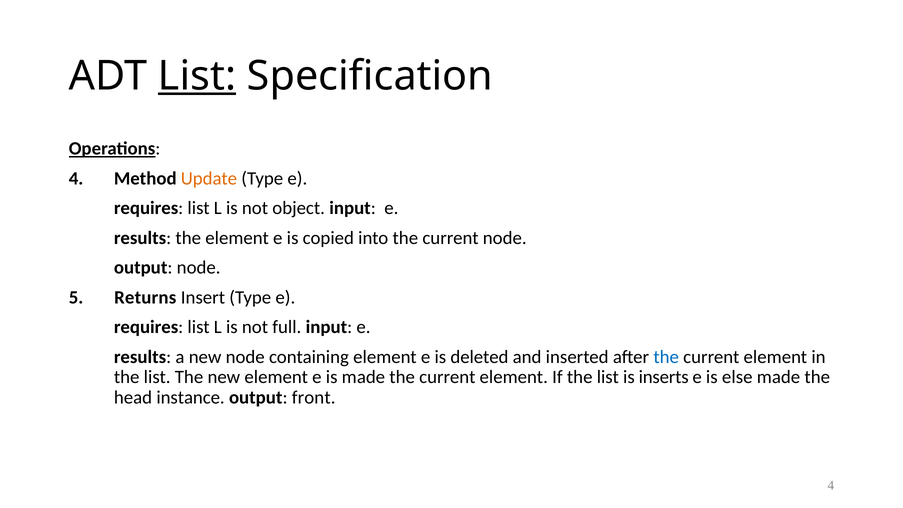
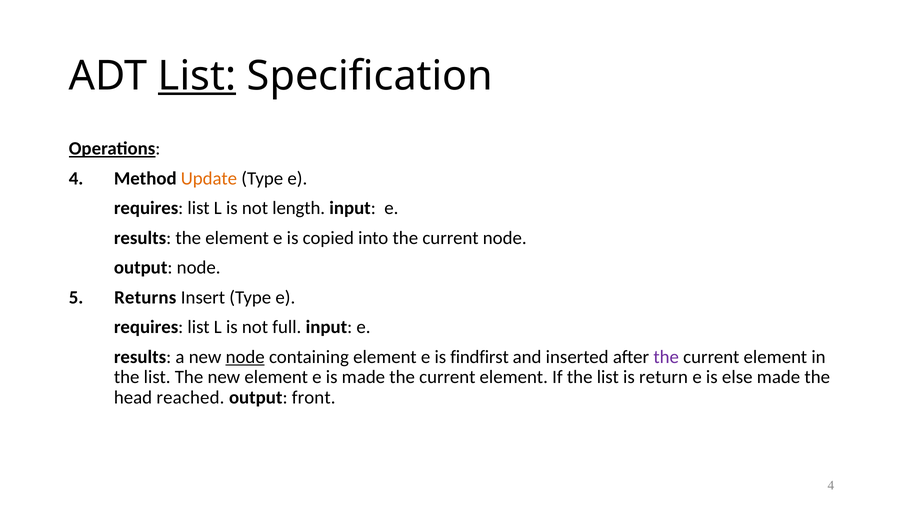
object: object -> length
node at (245, 357) underline: none -> present
deleted: deleted -> findfirst
the at (666, 357) colour: blue -> purple
inserts: inserts -> return
instance: instance -> reached
